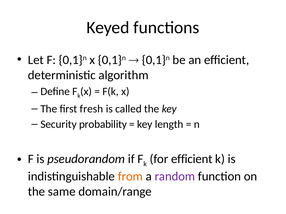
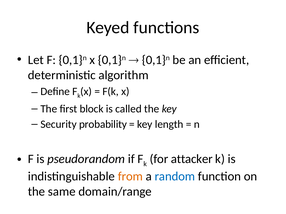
fresh: fresh -> block
for efficient: efficient -> attacker
random colour: purple -> blue
